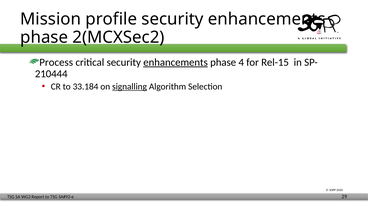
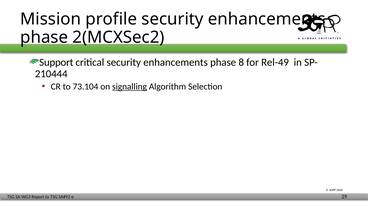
Process: Process -> Support
enhancements at (176, 62) underline: present -> none
4: 4 -> 8
Rel-15: Rel-15 -> Rel-49
33.184: 33.184 -> 73.104
